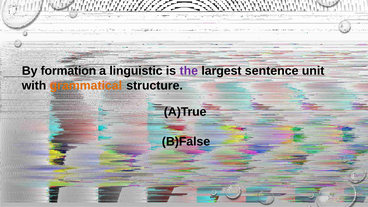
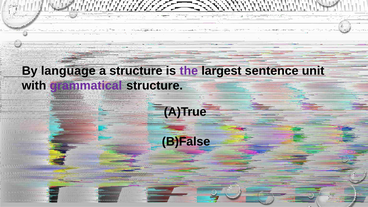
formation: formation -> language
a linguistic: linguistic -> structure
grammatical colour: orange -> purple
